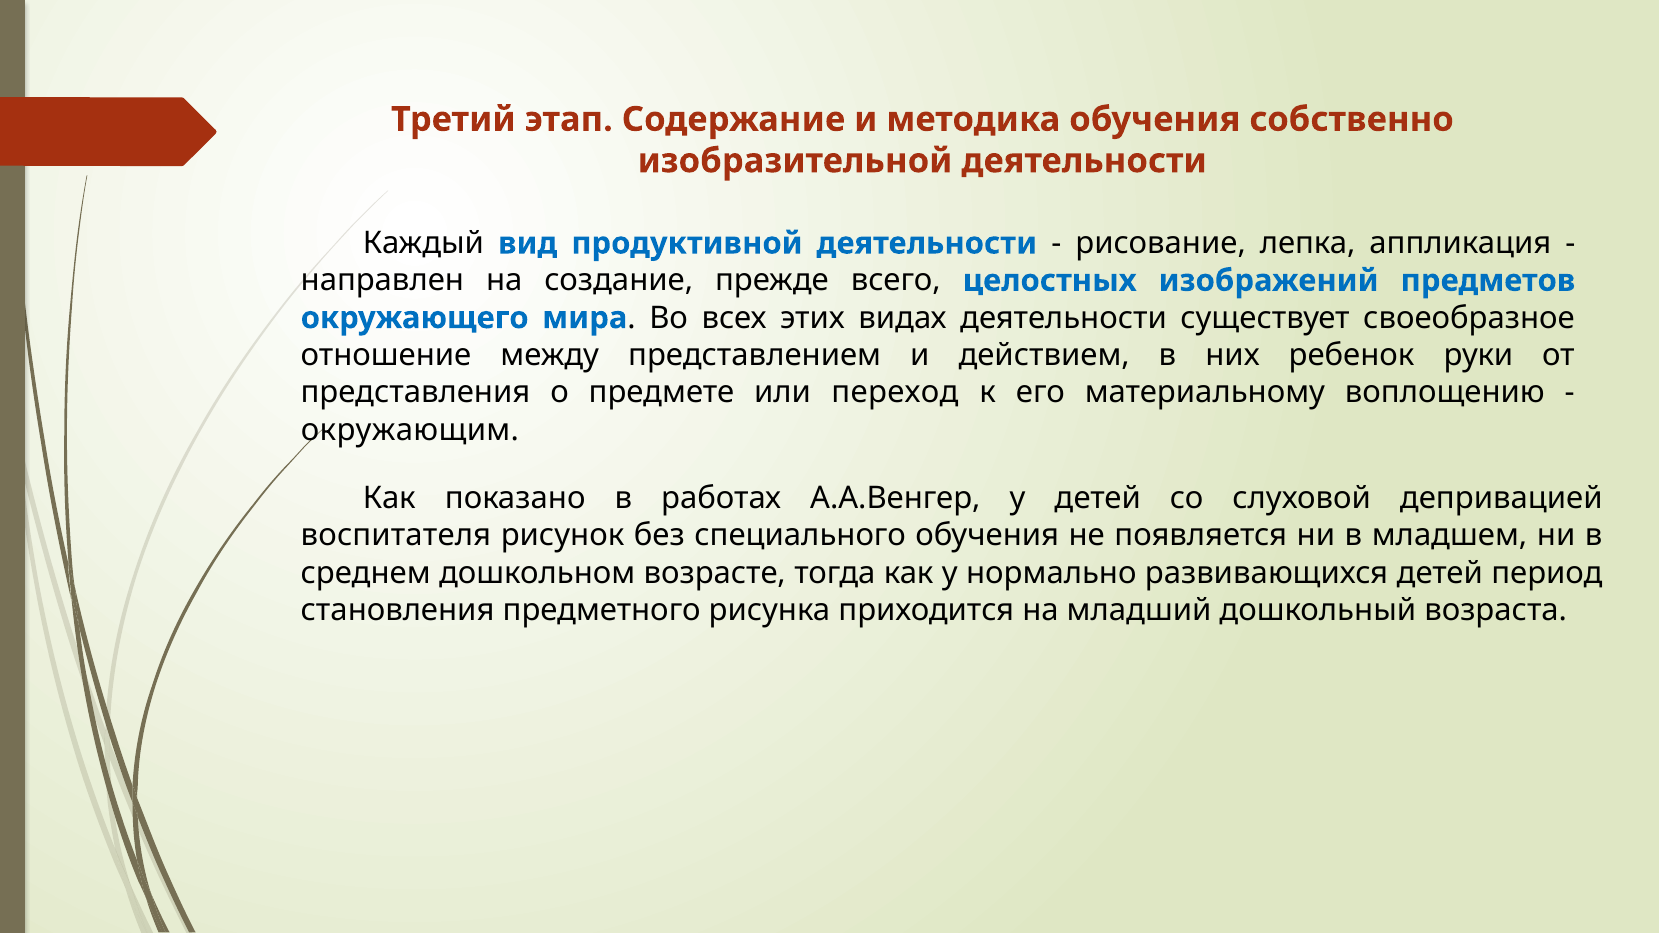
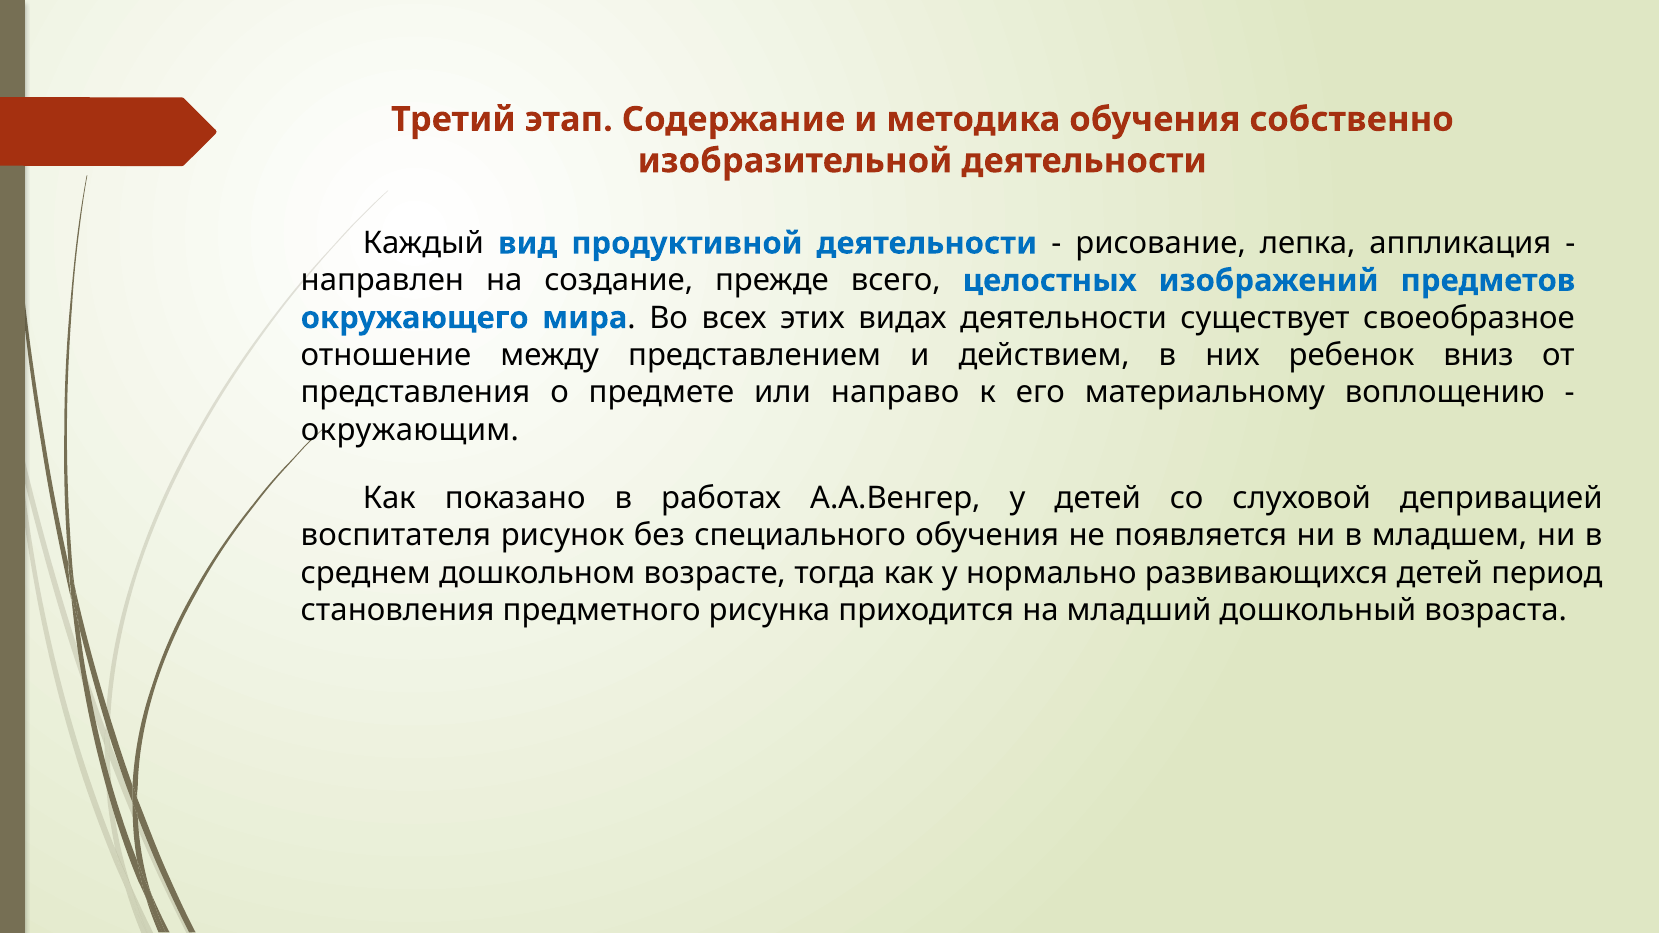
руки: руки -> вниз
переход: переход -> направо
